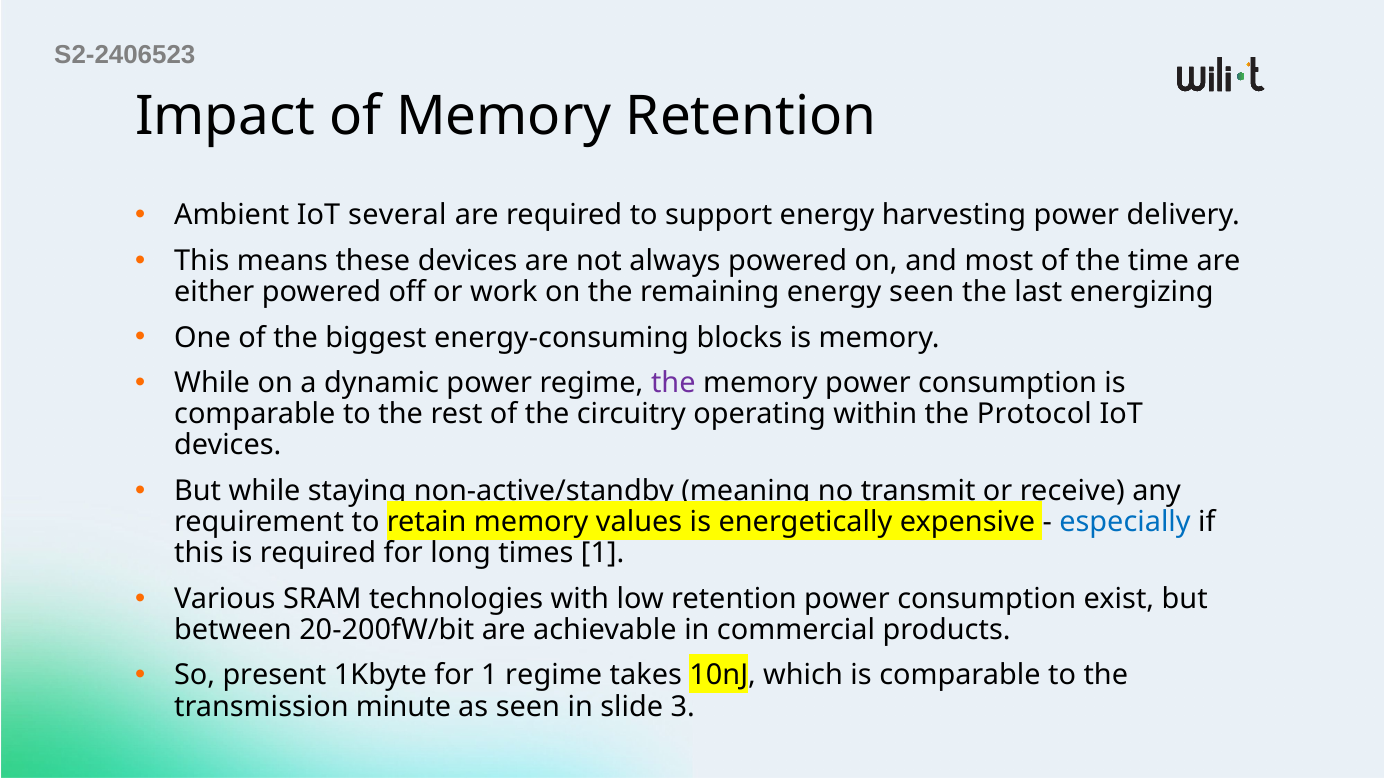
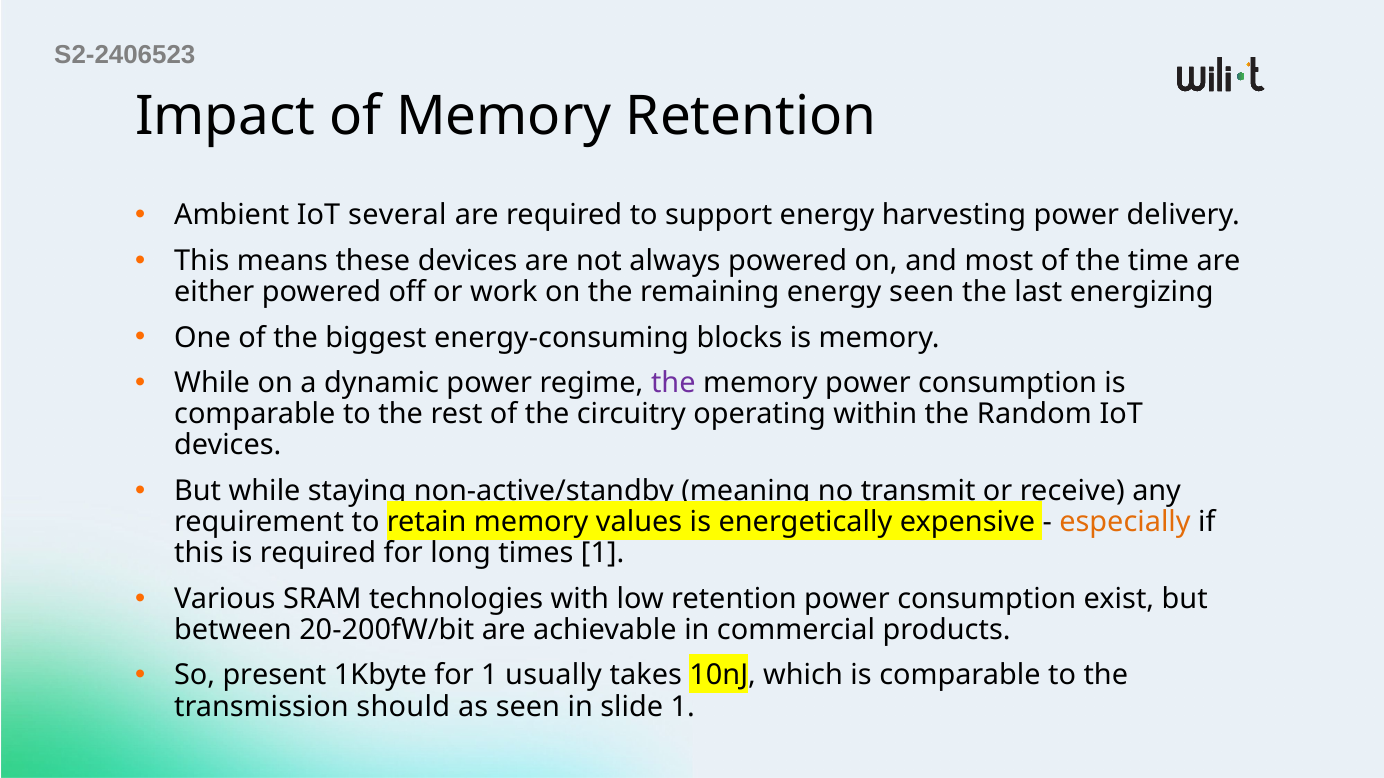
Protocol: Protocol -> Random
especially colour: blue -> orange
1 regime: regime -> usually
minute: minute -> should
slide 3: 3 -> 1
